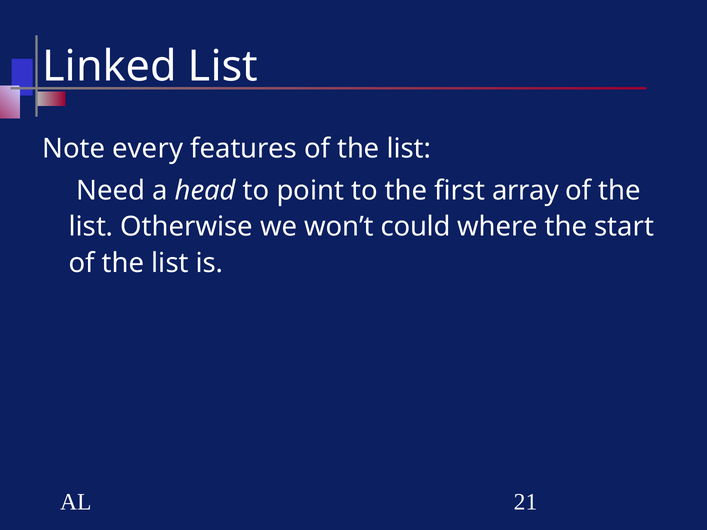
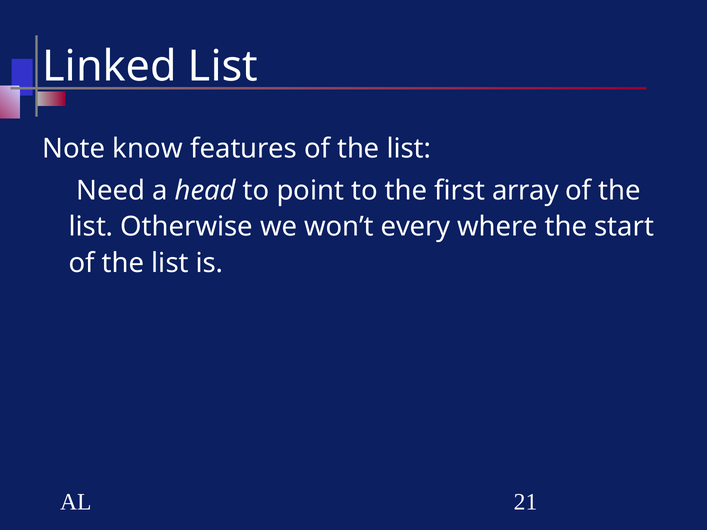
every: every -> know
could: could -> every
